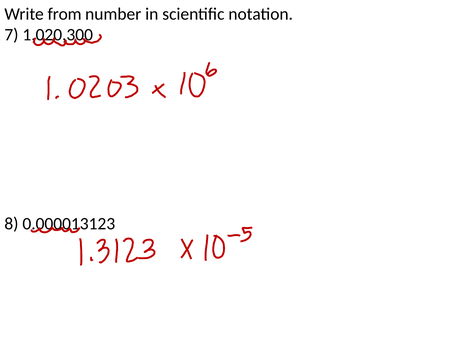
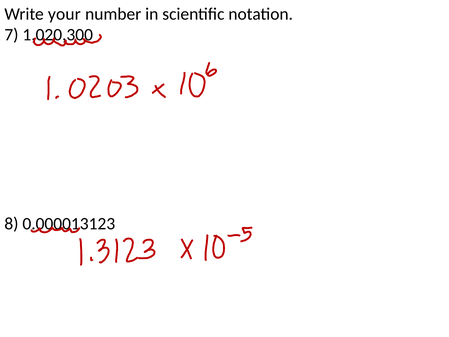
from: from -> your
